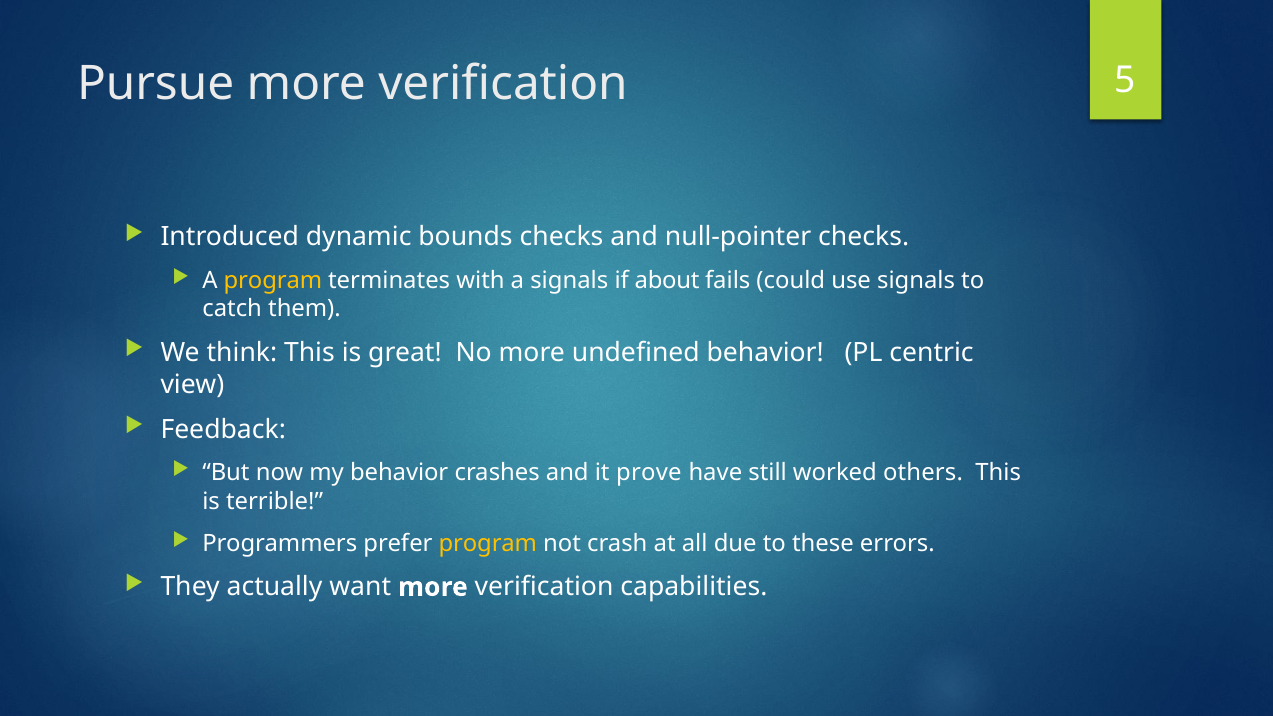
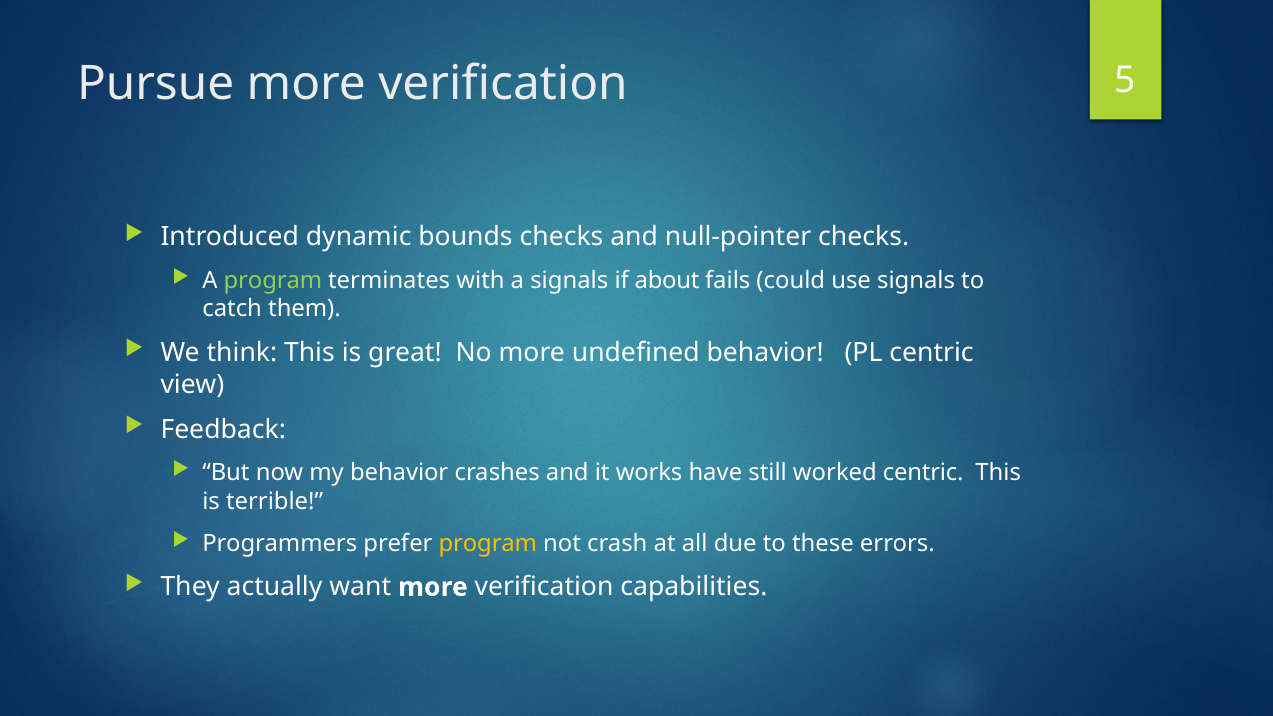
program at (273, 280) colour: yellow -> light green
prove: prove -> works
worked others: others -> centric
